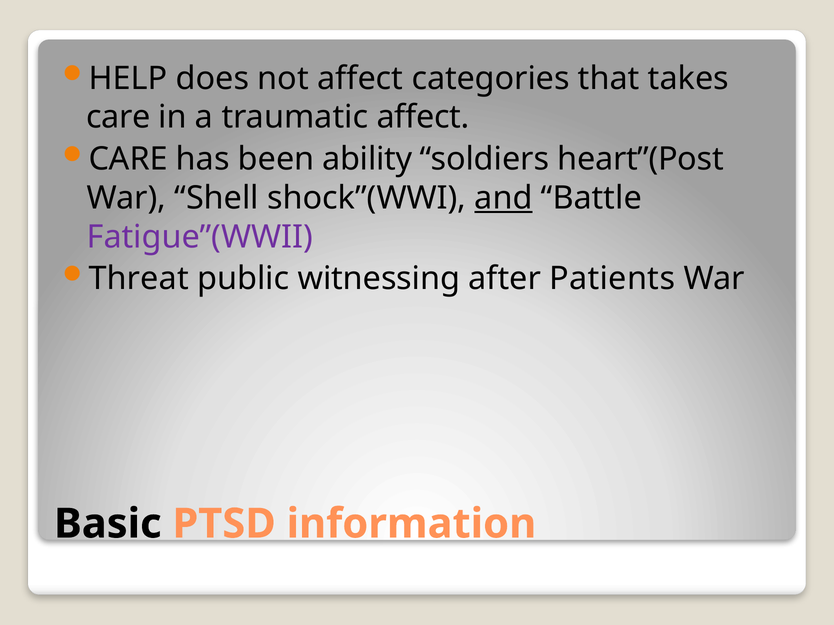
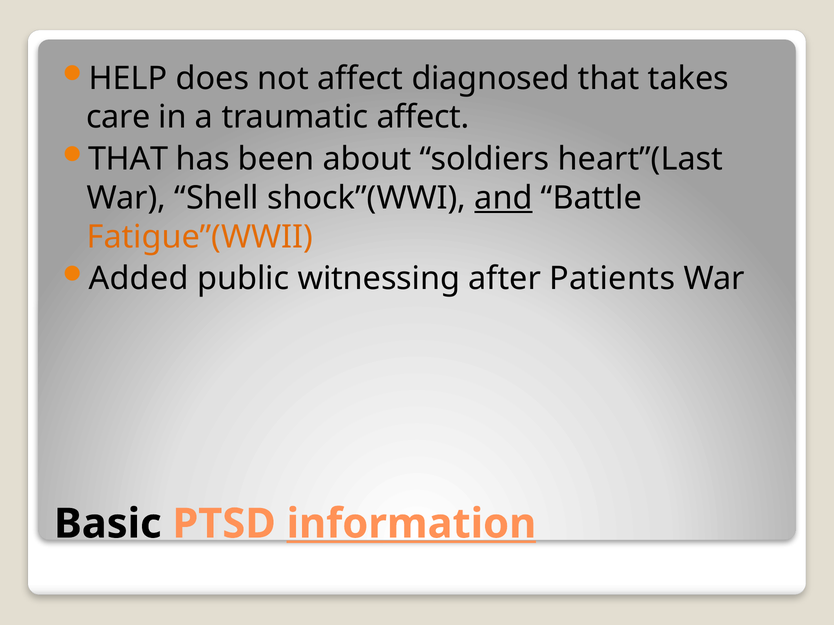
categories: categories -> diagnosed
CARE at (128, 159): CARE -> THAT
ability: ability -> about
heart”(Post: heart”(Post -> heart”(Last
Fatigue”(WWII colour: purple -> orange
Threat: Threat -> Added
information underline: none -> present
